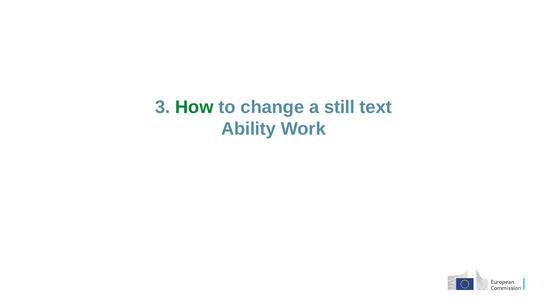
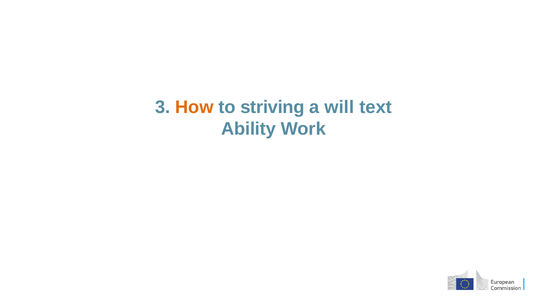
How colour: green -> orange
change: change -> striving
still: still -> will
